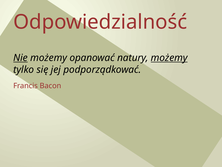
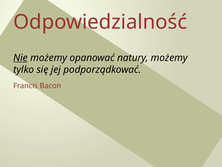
możemy at (169, 58) underline: present -> none
